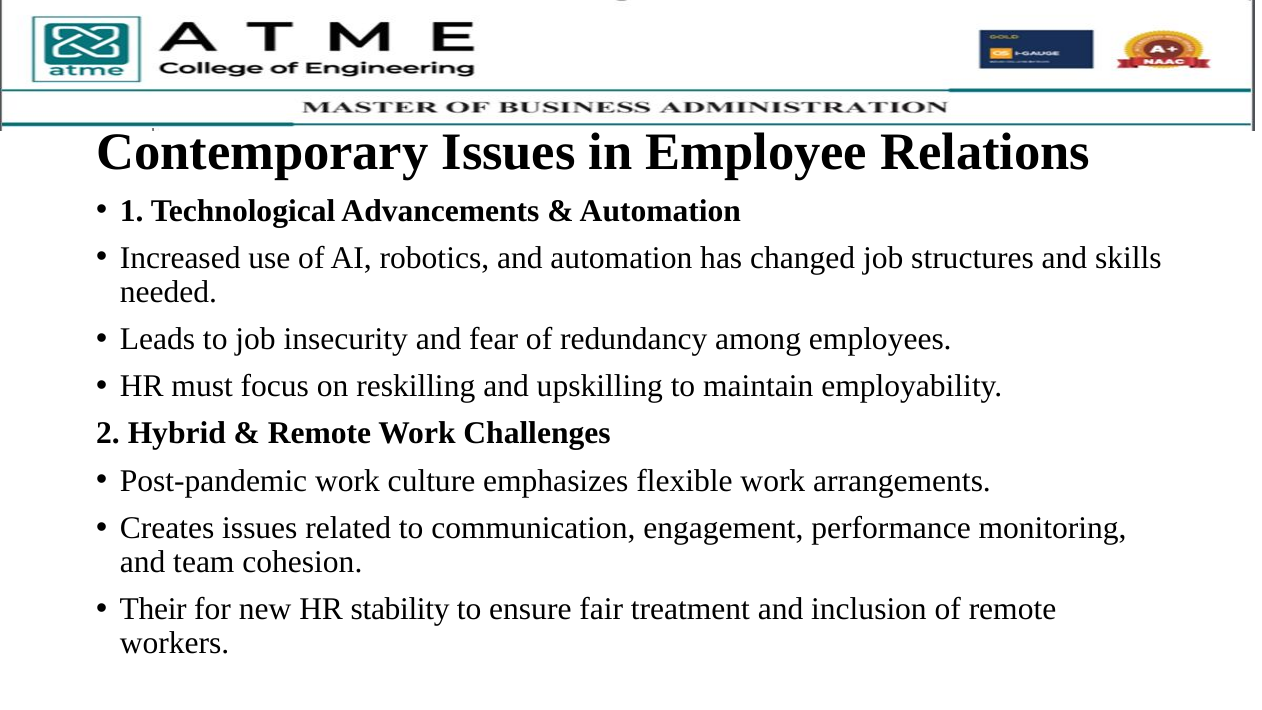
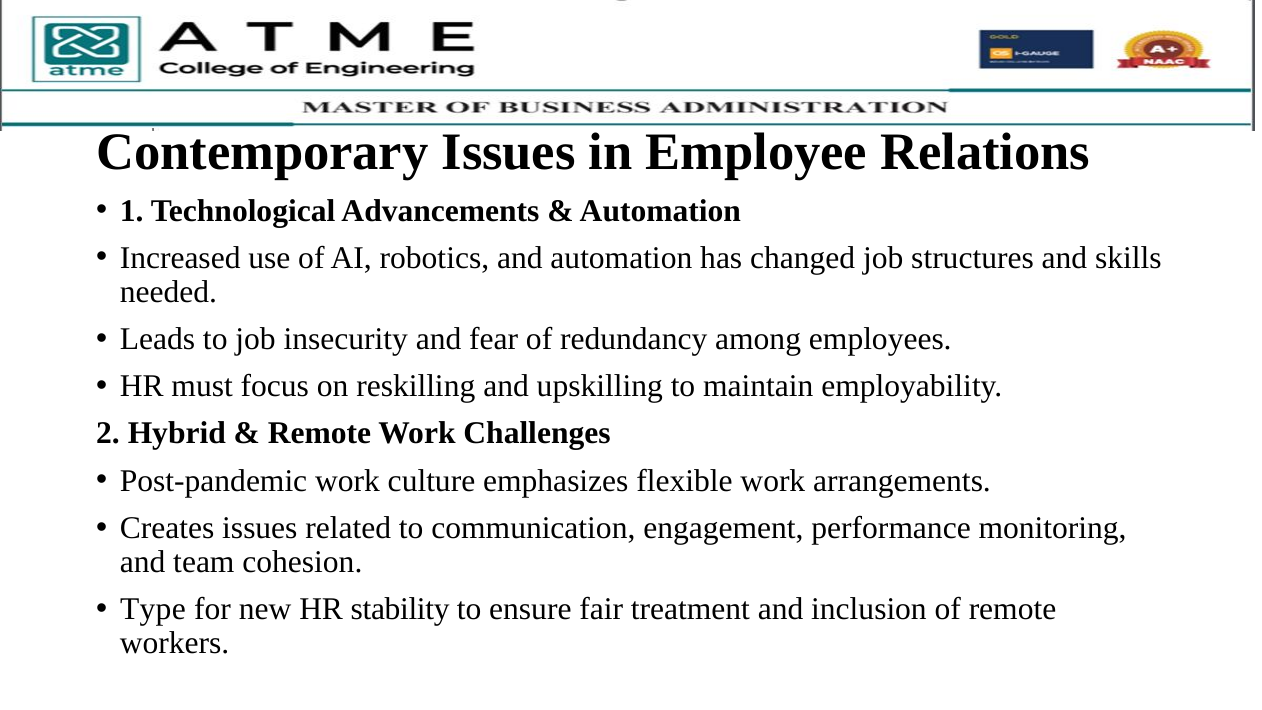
Their: Their -> Type
